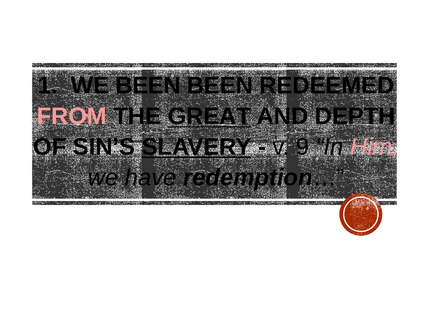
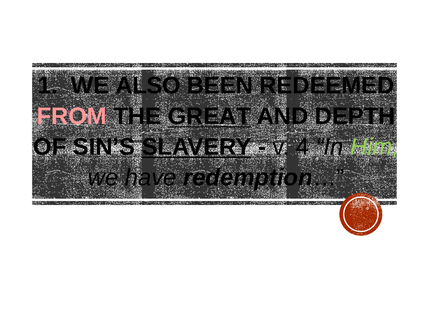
WE BEEN: BEEN -> ALSO
9: 9 -> 4
Him colour: pink -> light green
